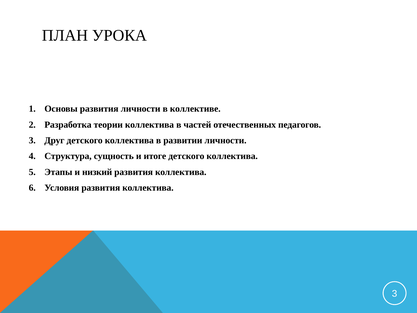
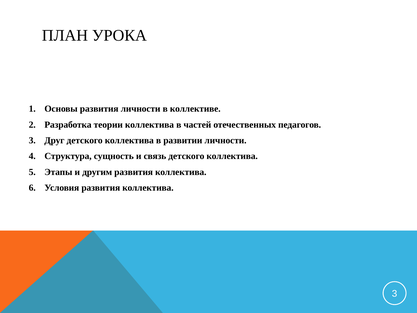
итоге: итоге -> связь
низкий: низкий -> другим
